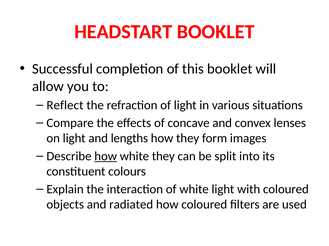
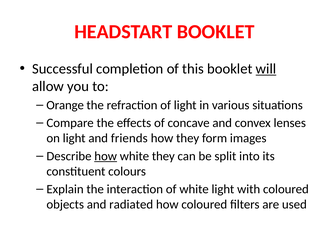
will underline: none -> present
Reflect: Reflect -> Orange
lengths: lengths -> friends
